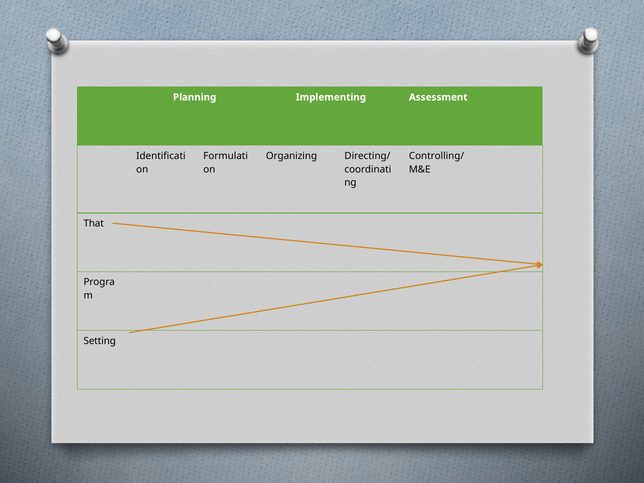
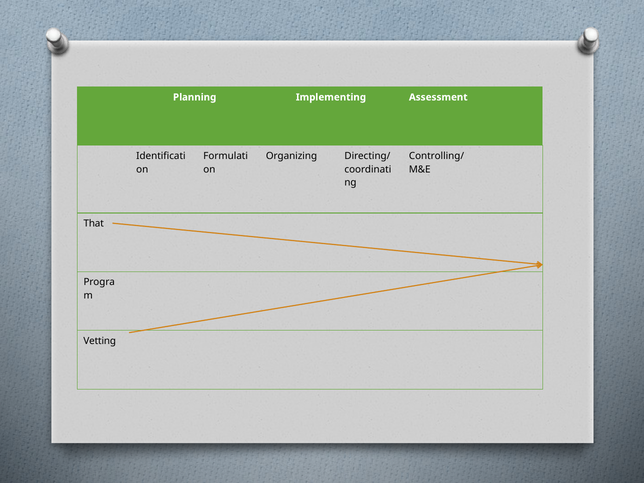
Setting: Setting -> Vetting
